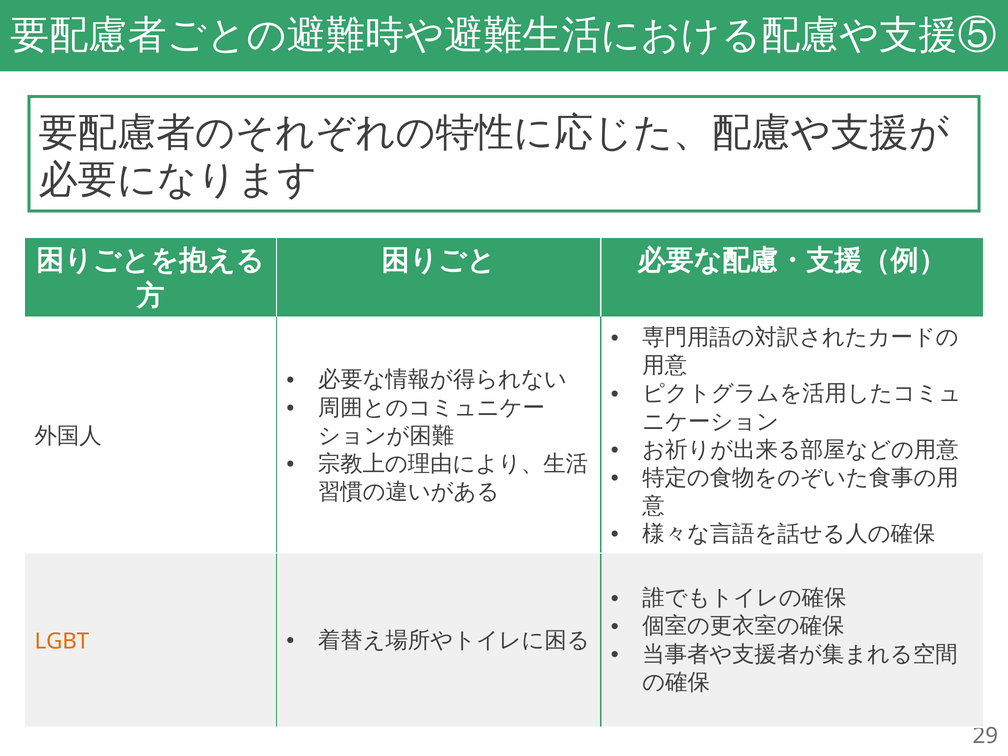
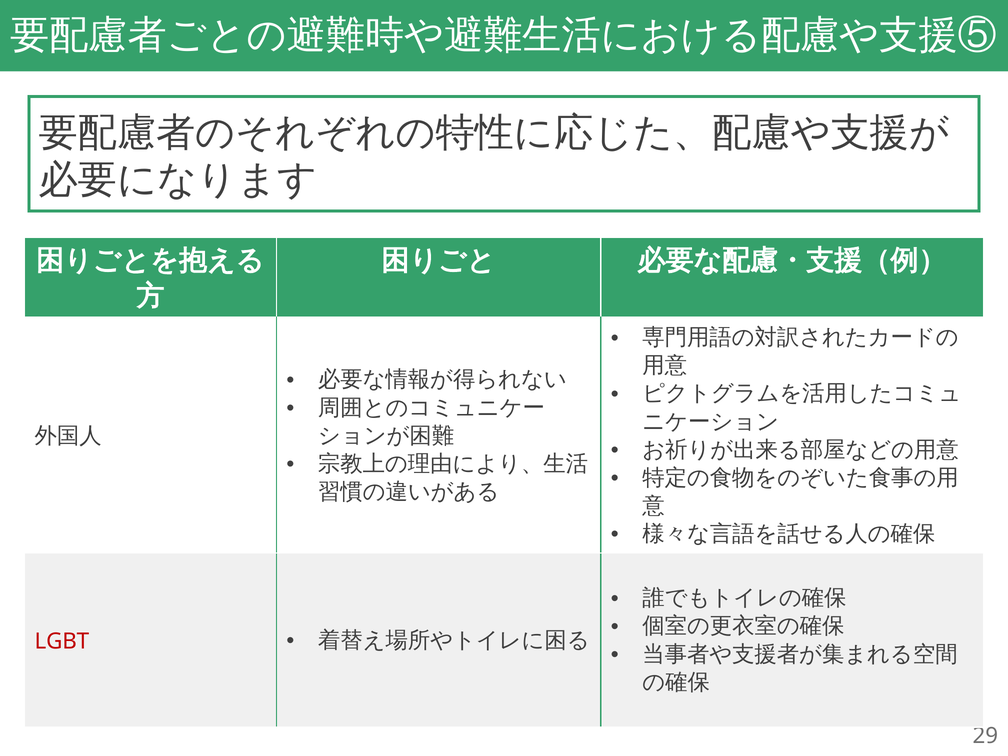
LGBT colour: orange -> red
